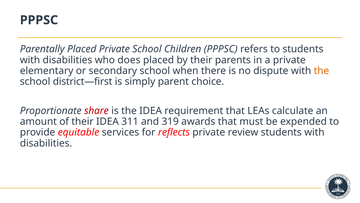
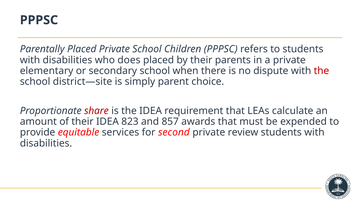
the at (321, 71) colour: orange -> red
district—first: district—first -> district—site
311: 311 -> 823
319: 319 -> 857
reflects: reflects -> second
